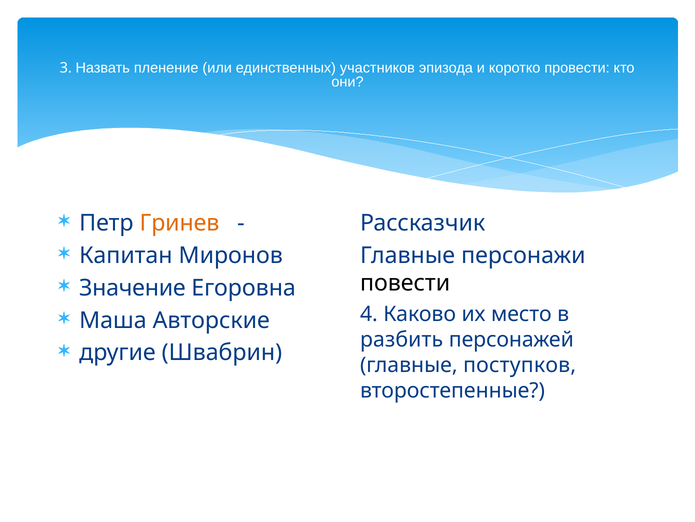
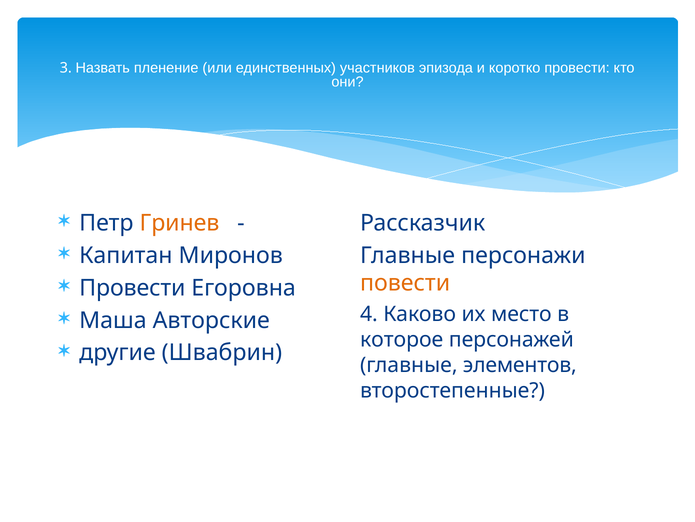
Значение at (132, 287): Значение -> Провести
повести colour: black -> orange
разбить: разбить -> которое
поступков: поступков -> элементов
